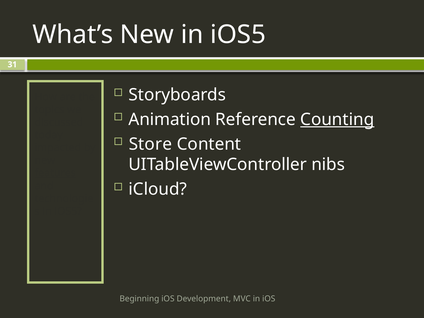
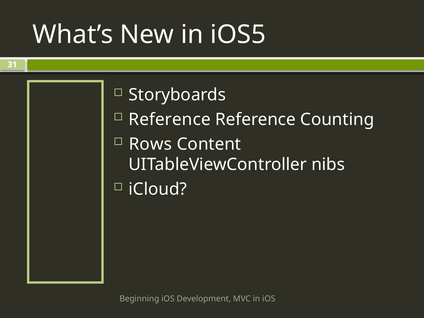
Animation at (170, 119): Animation -> Reference
Counting underline: present -> none
Store: Store -> Rows
